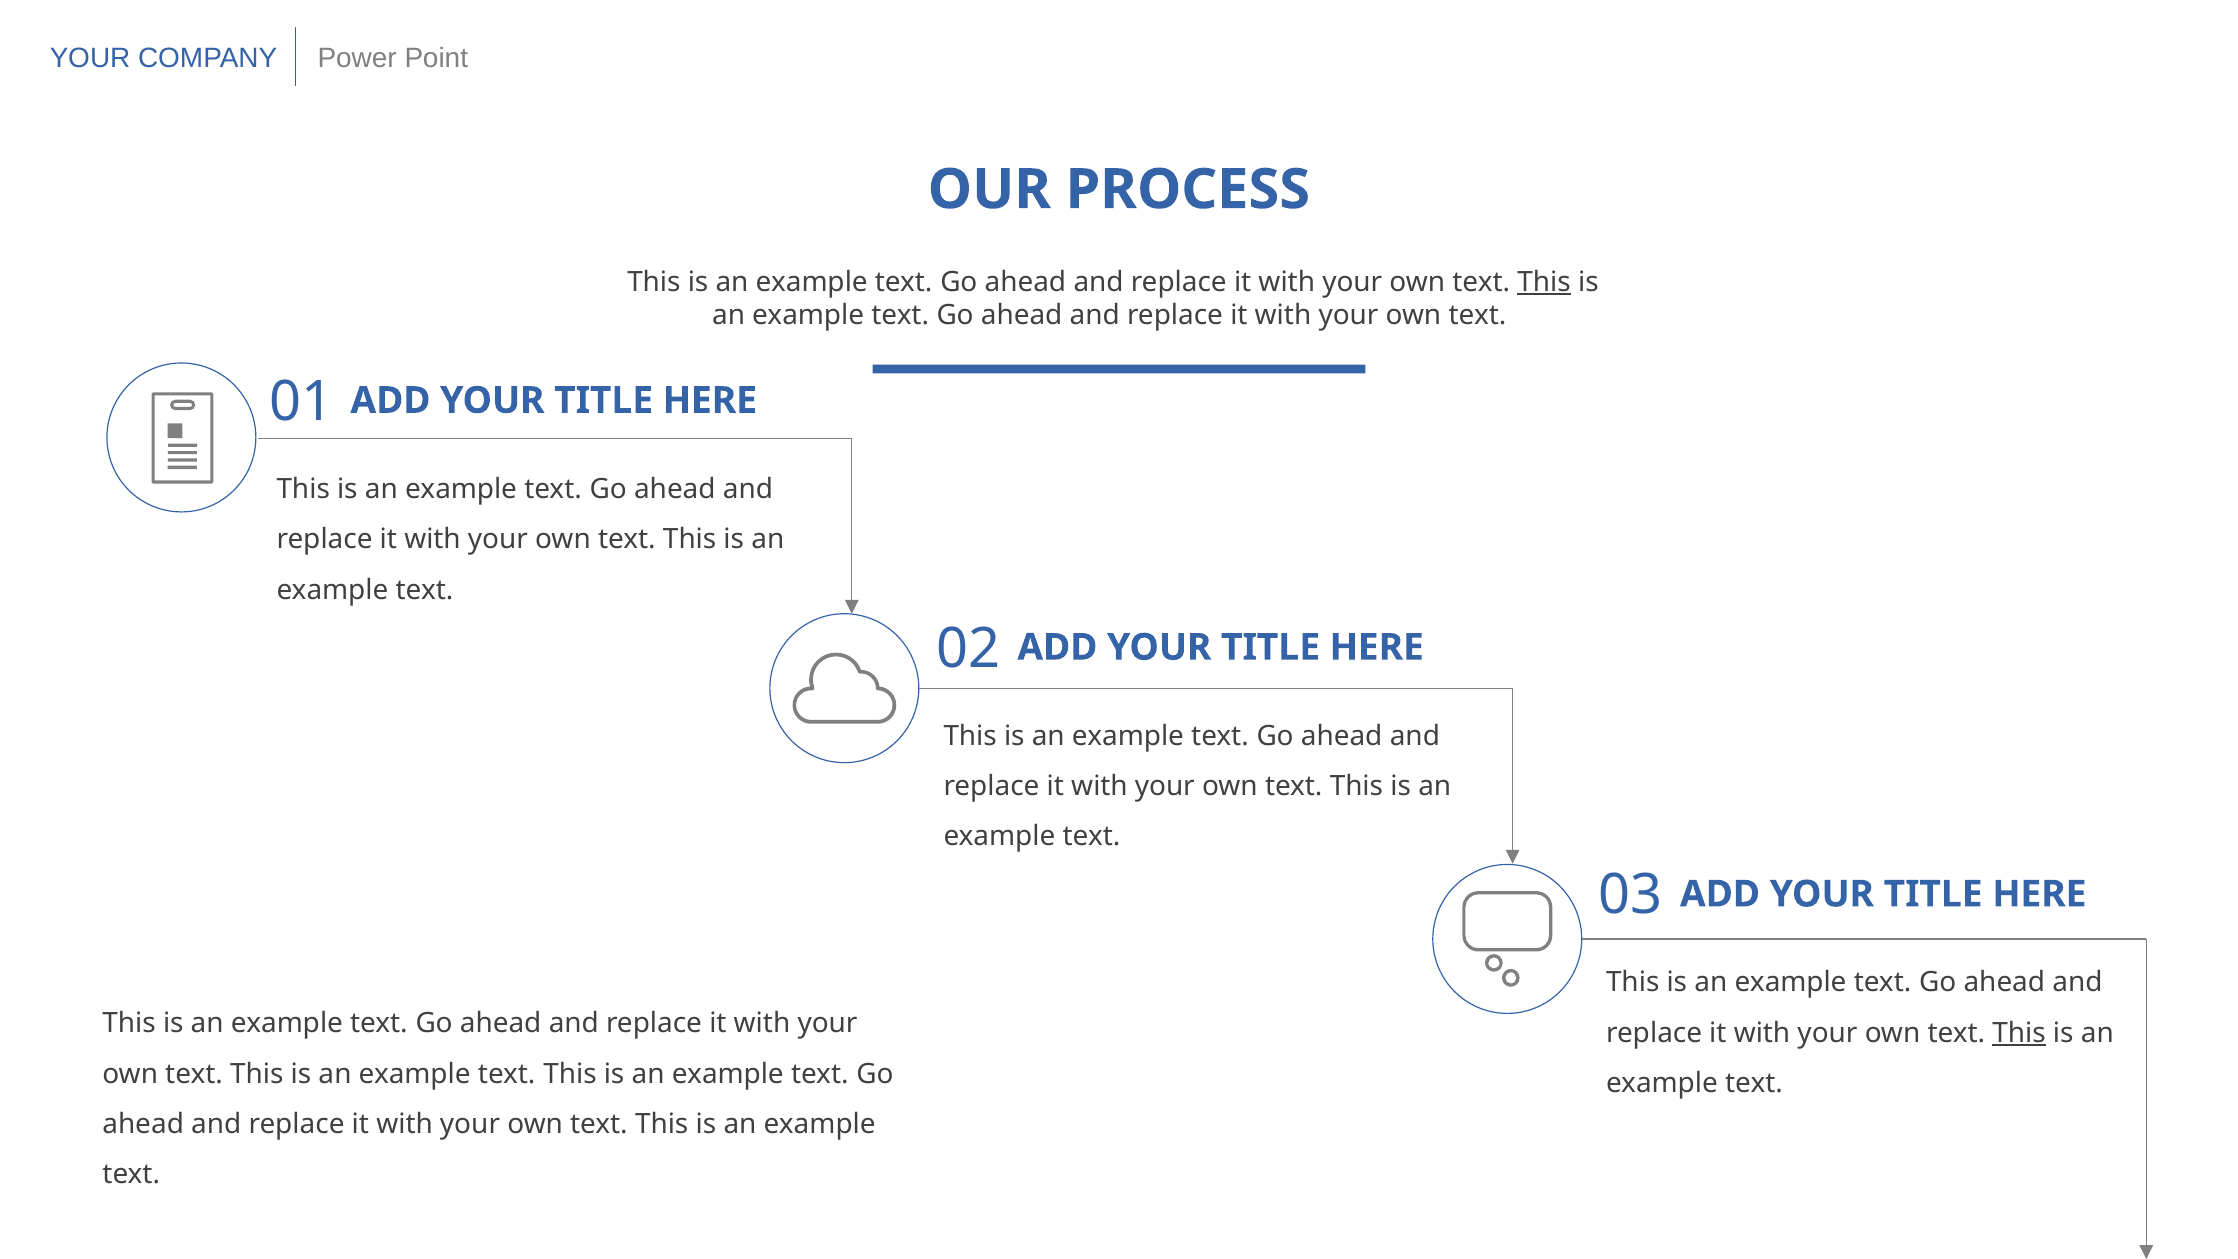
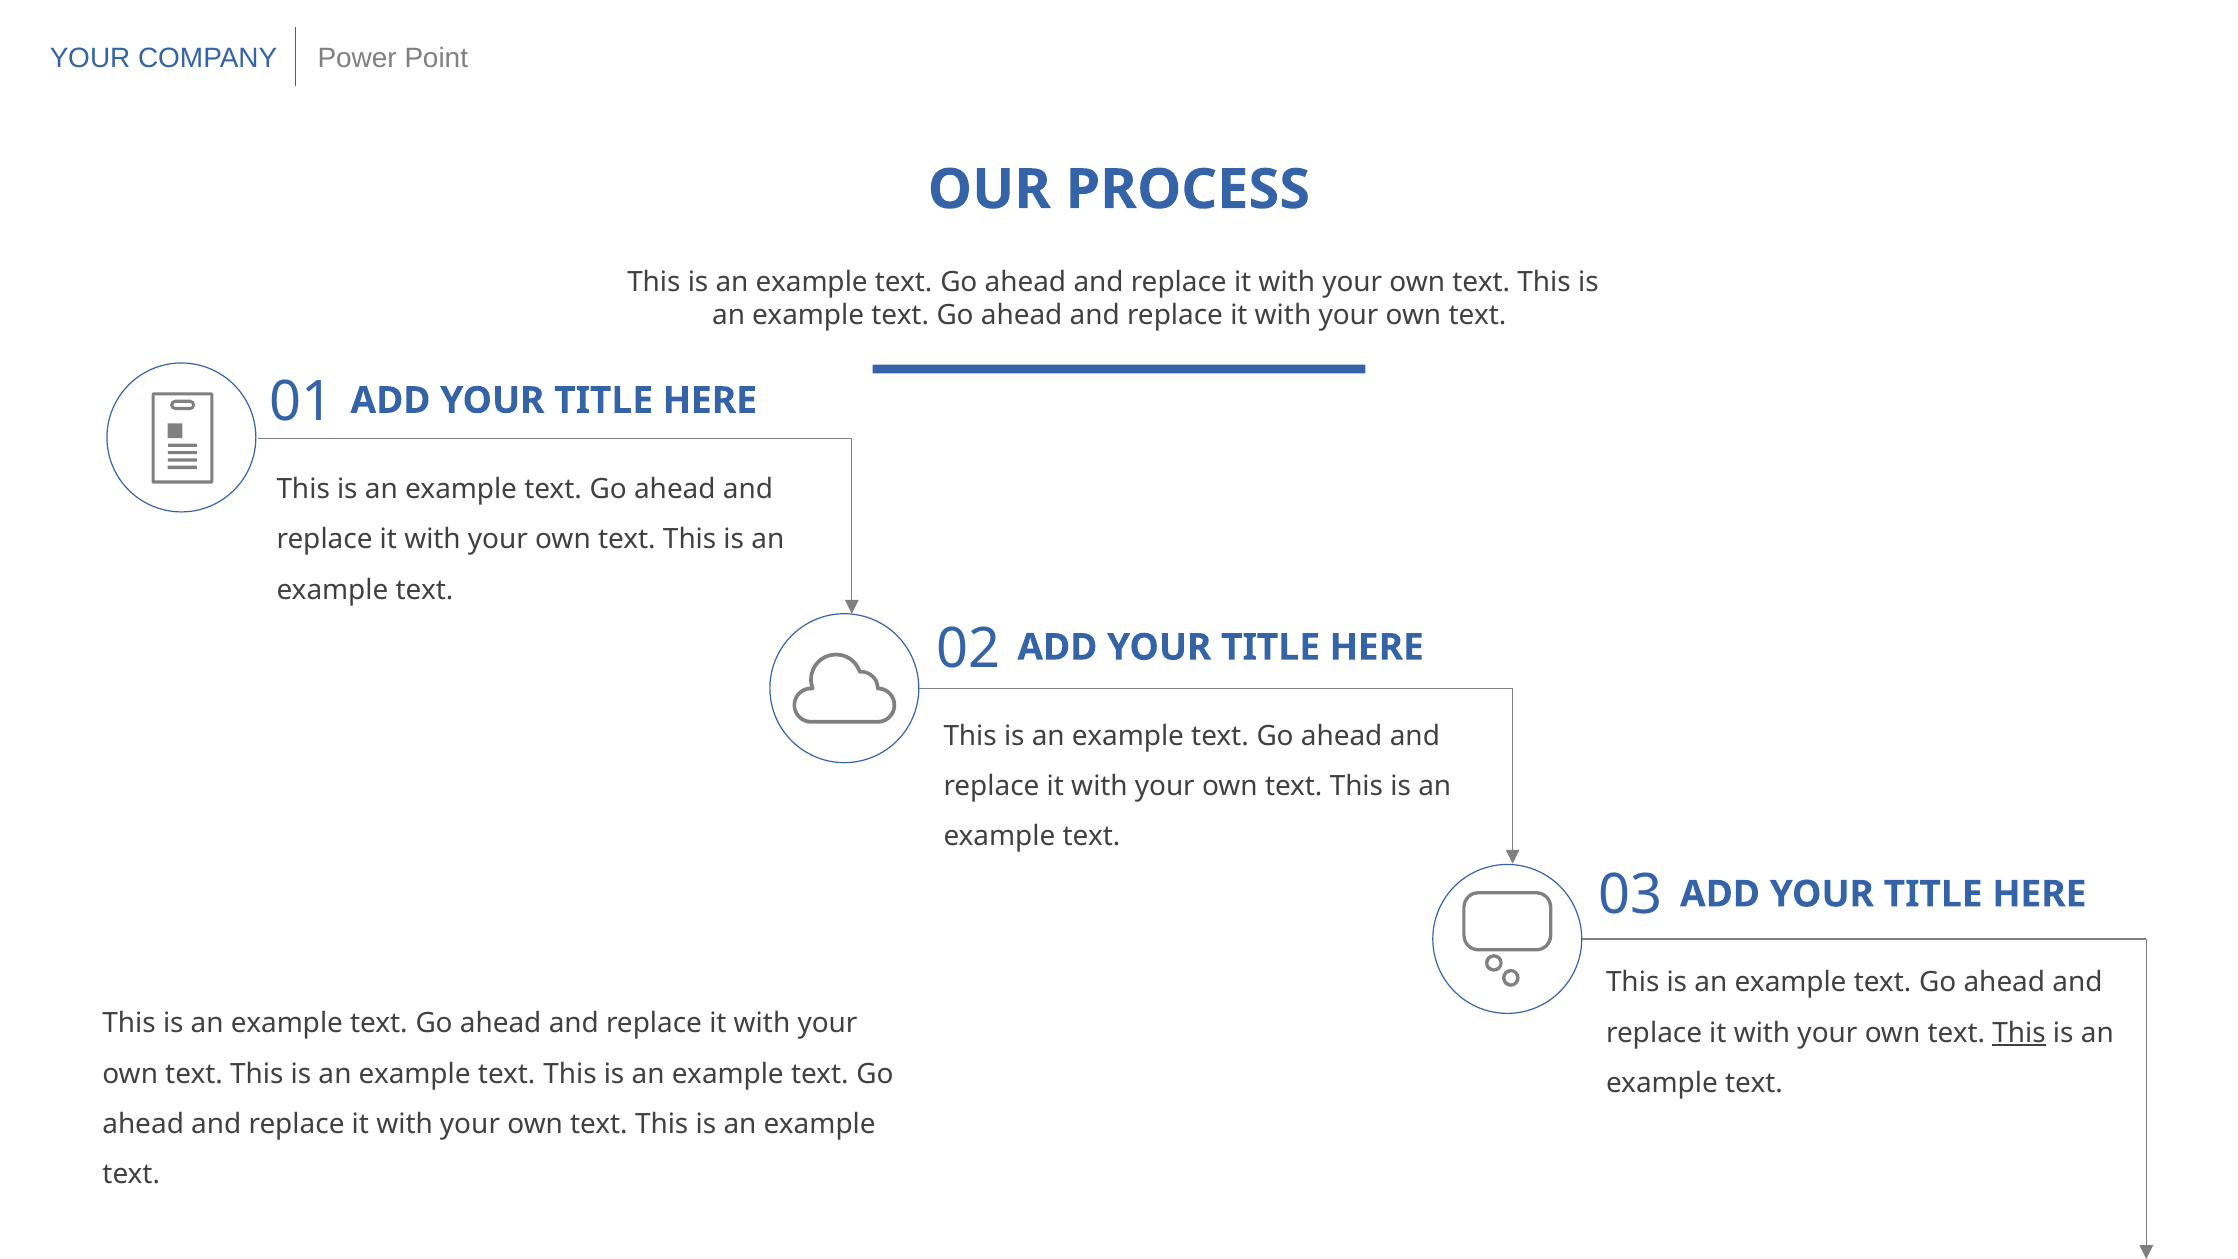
This at (1544, 282) underline: present -> none
